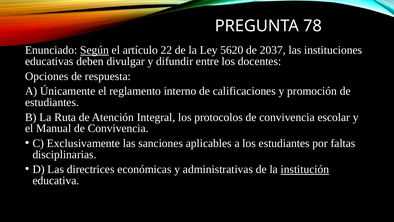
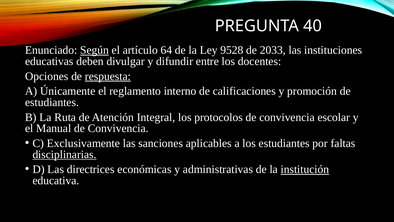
78: 78 -> 40
22: 22 -> 64
5620: 5620 -> 9528
2037: 2037 -> 2033
respuesta underline: none -> present
disciplinarias underline: none -> present
